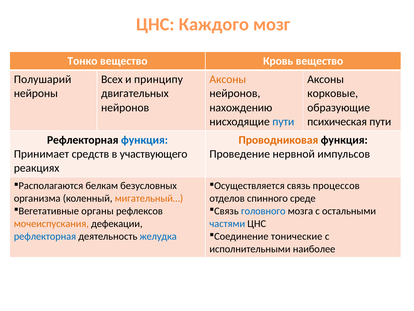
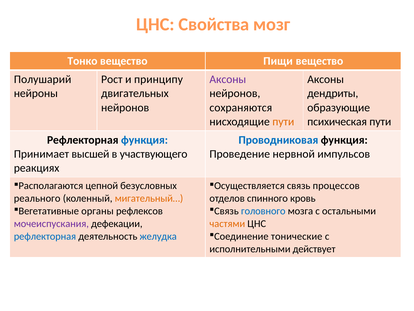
Каждого: Каждого -> Свойства
Кровь: Кровь -> Пищи
Всех: Всех -> Рост
Аксоны at (228, 79) colour: orange -> purple
корковые: корковые -> дендриты
нахождению: нахождению -> сохраняются
пути at (283, 121) colour: blue -> orange
Проводниковая colour: orange -> blue
средств: средств -> высшей
белкам: белкам -> цепной
организма: организма -> реального
среде: среде -> кровь
мочеиспускания colour: orange -> purple
частями colour: blue -> orange
наиболее: наиболее -> действует
